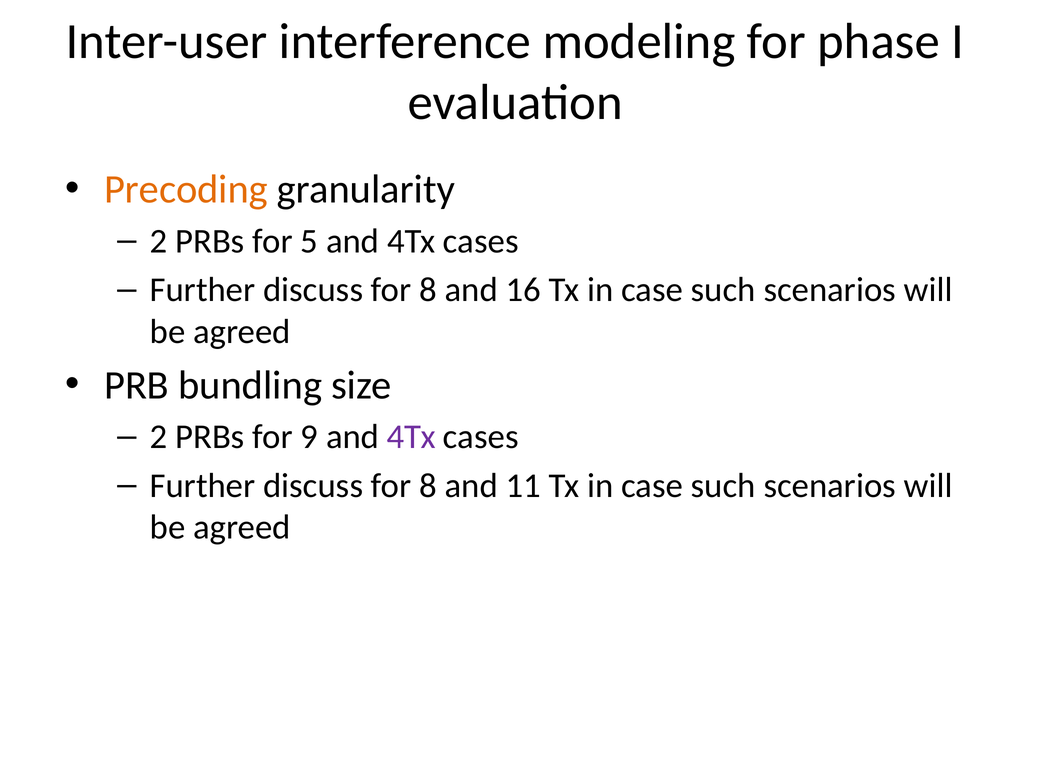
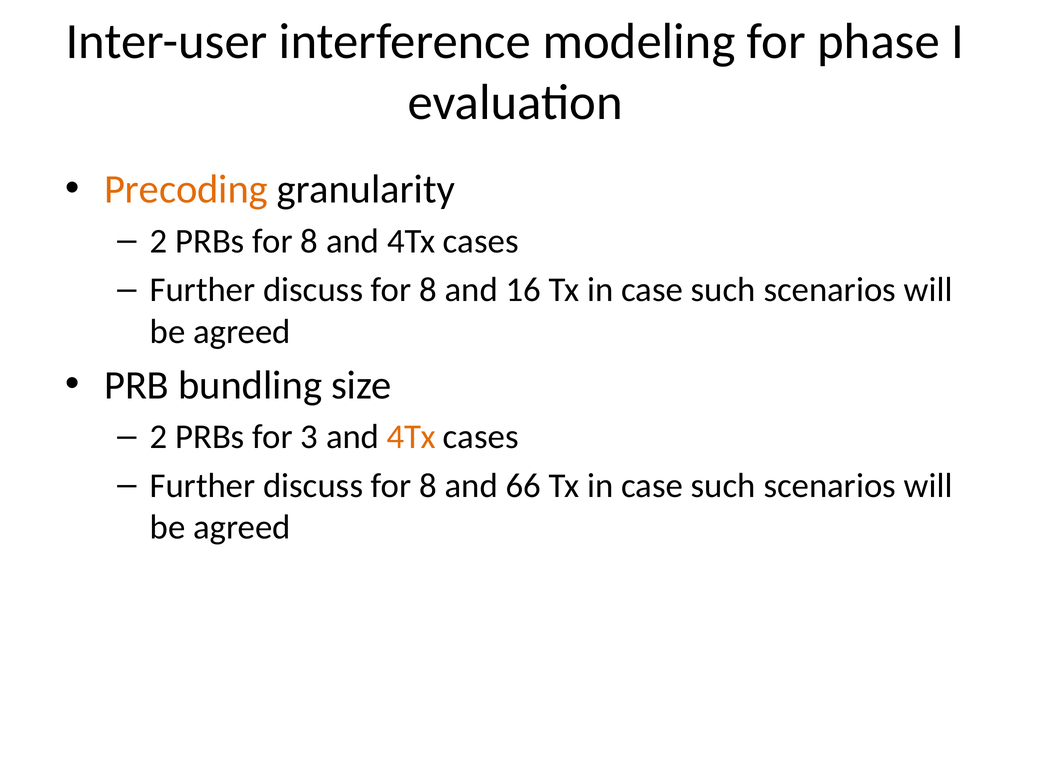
PRBs for 5: 5 -> 8
9: 9 -> 3
4Tx at (411, 437) colour: purple -> orange
11: 11 -> 66
